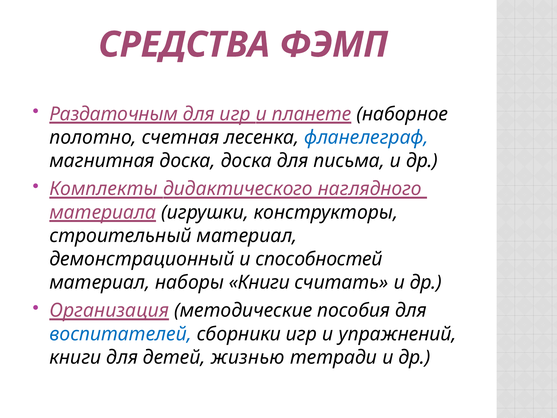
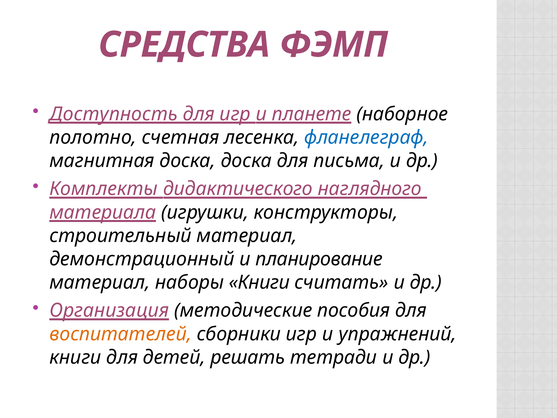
Раздаточным: Раздаточным -> Доступность
способностей: способностей -> планирование
воспитателей colour: blue -> orange
жизнью: жизнью -> решать
